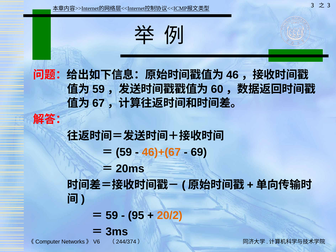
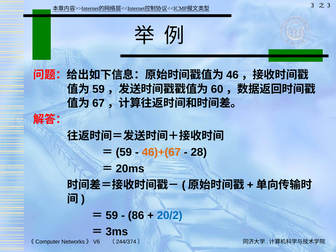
69: 69 -> 28
95: 95 -> 86
20/2 colour: orange -> blue
